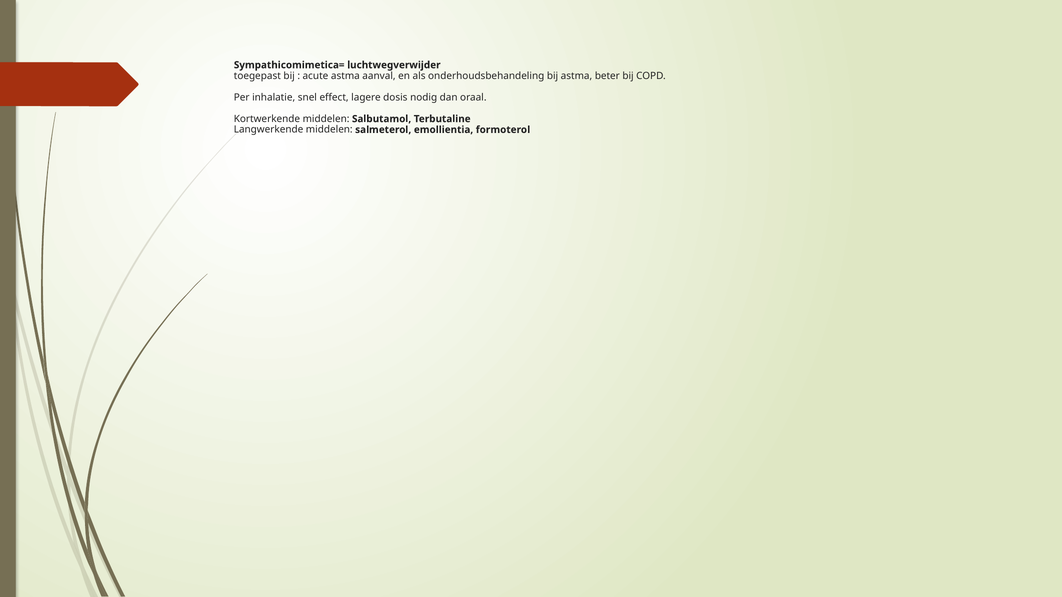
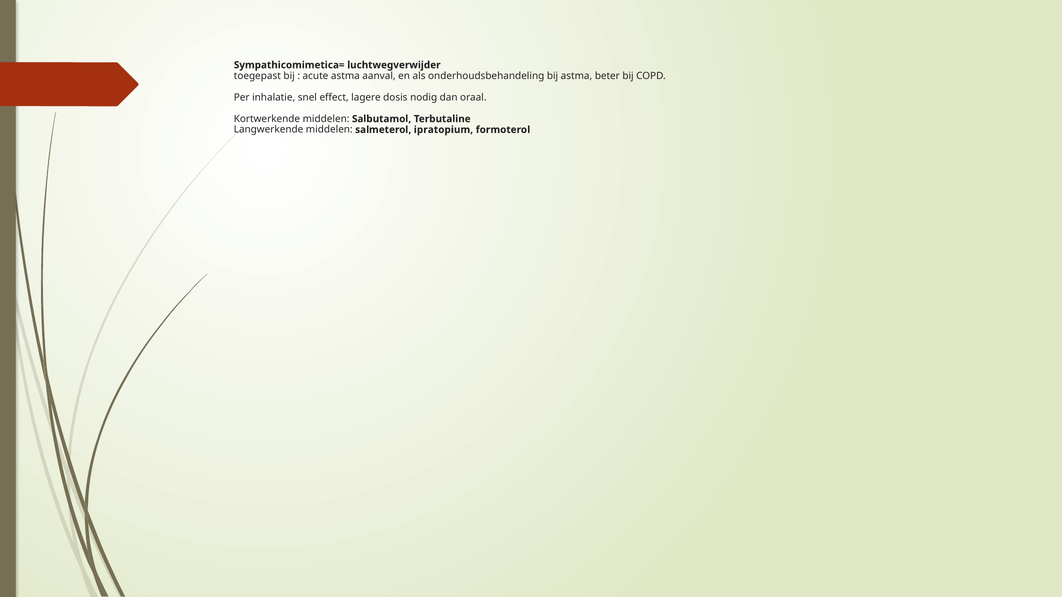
emollientia: emollientia -> ipratopium
